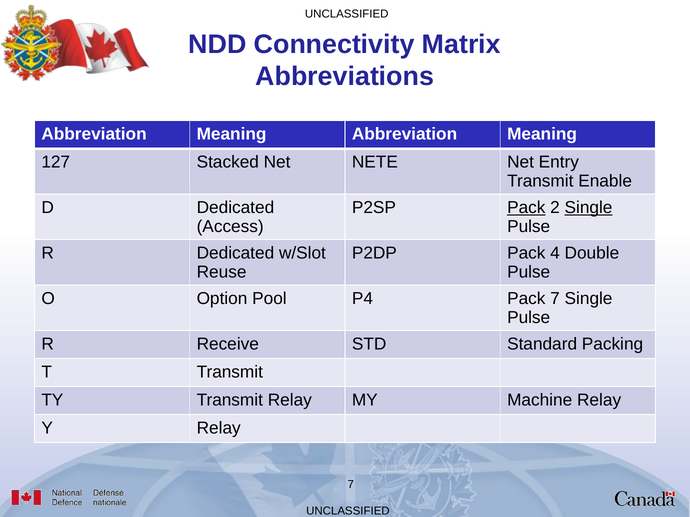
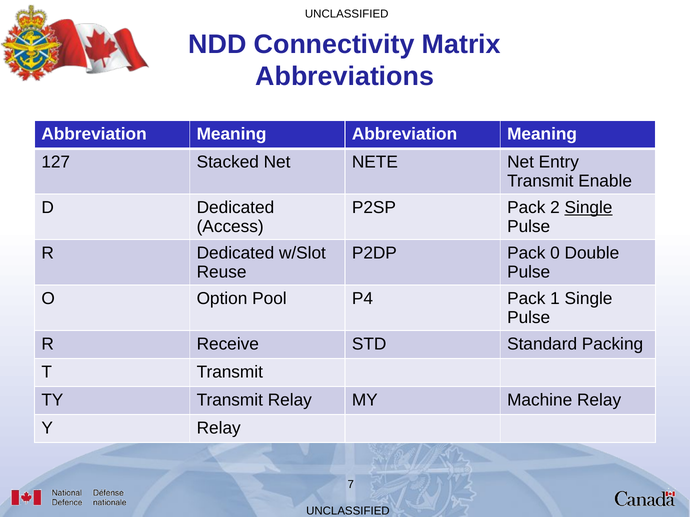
Pack at (526, 208) underline: present -> none
4: 4 -> 0
Pack 7: 7 -> 1
